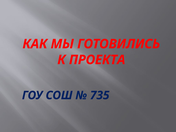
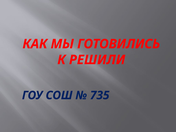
ПРОЕКТА: ПРОЕКТА -> РЕШИЛИ
